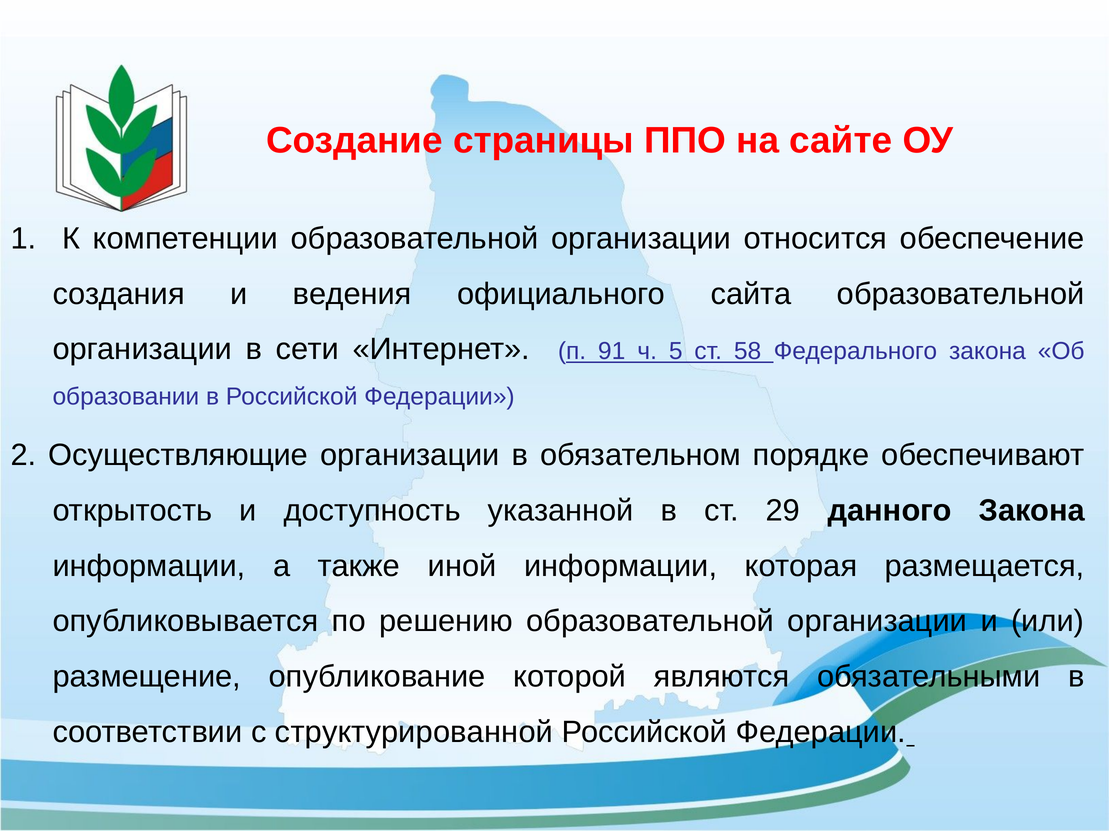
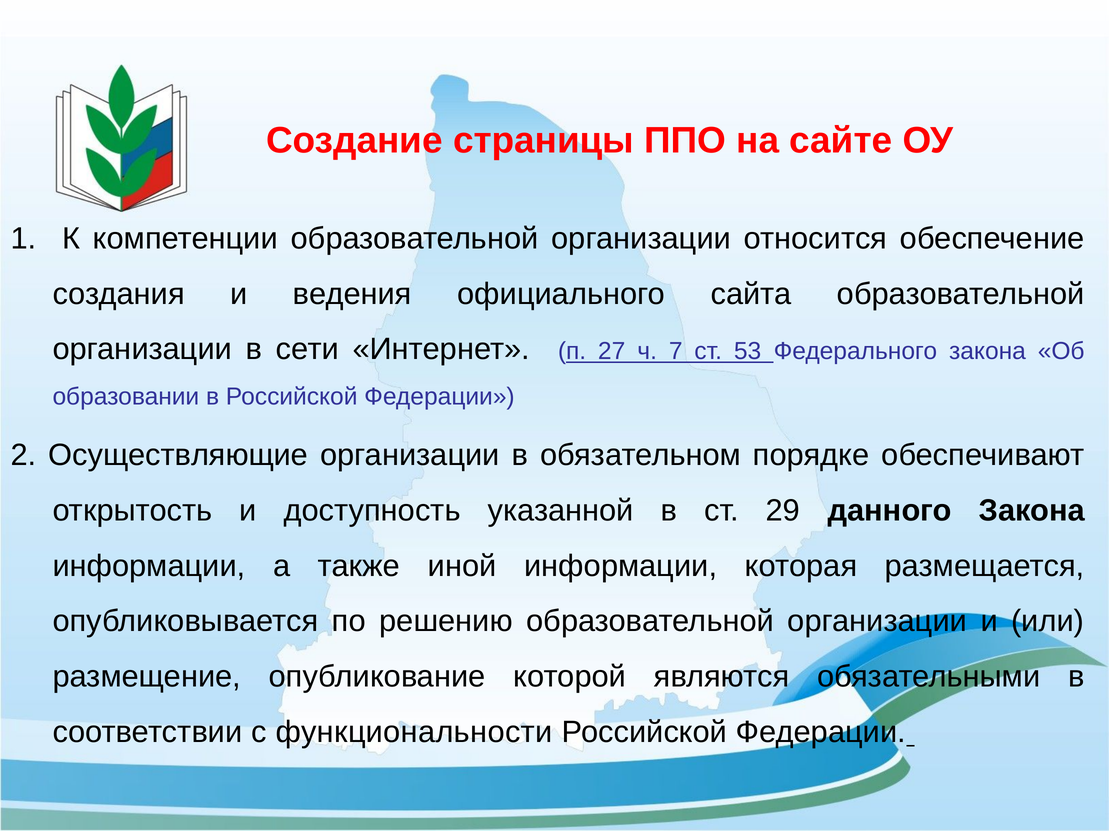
91: 91 -> 27
5: 5 -> 7
58: 58 -> 53
структурированной: структурированной -> функциональности
